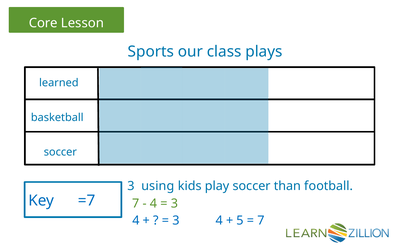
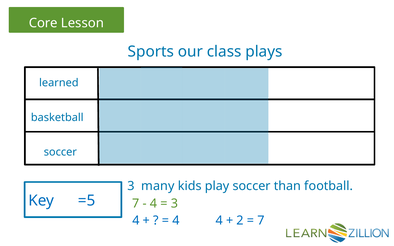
using: using -> many
=7: =7 -> =5
3 at (176, 221): 3 -> 4
5: 5 -> 2
